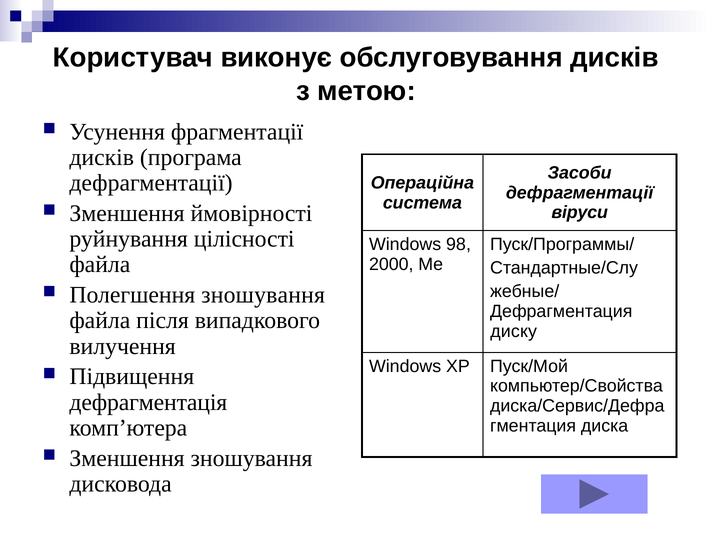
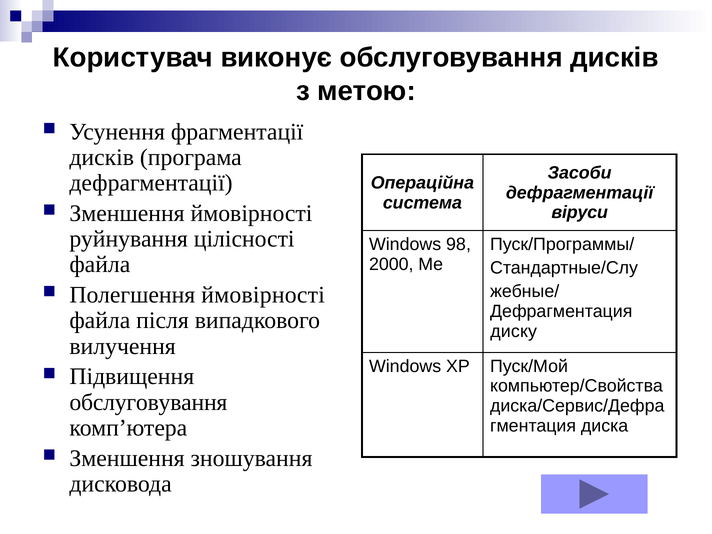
Полегшення зношування: зношування -> ймовірності
дефрагментація at (148, 402): дефрагментація -> обслуговування
